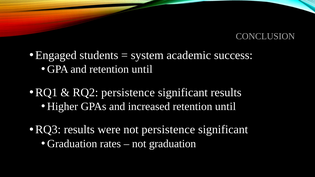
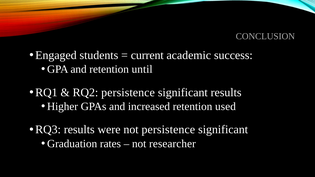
system: system -> current
increased retention until: until -> used
not graduation: graduation -> researcher
